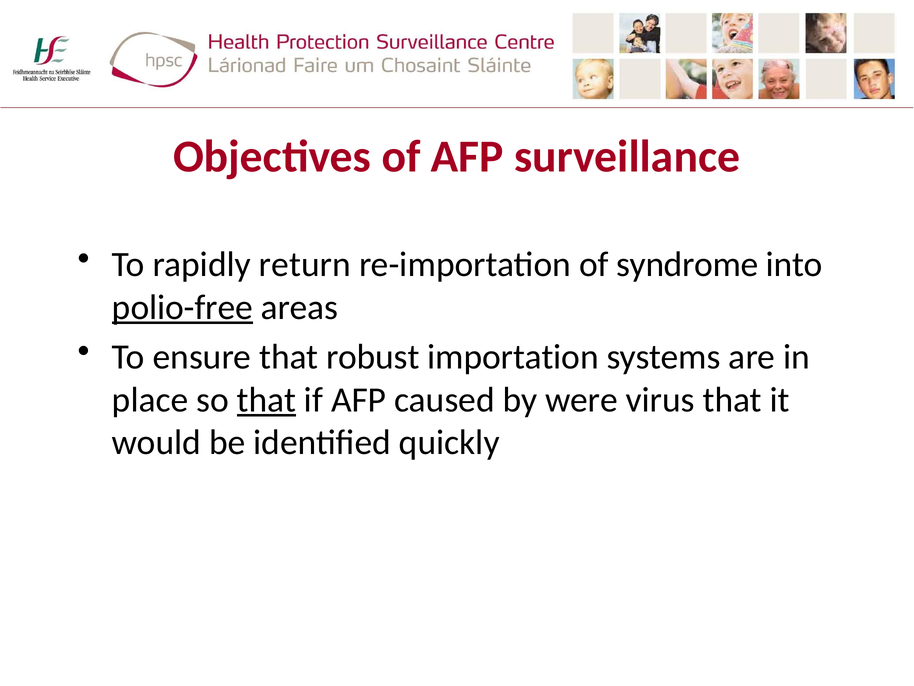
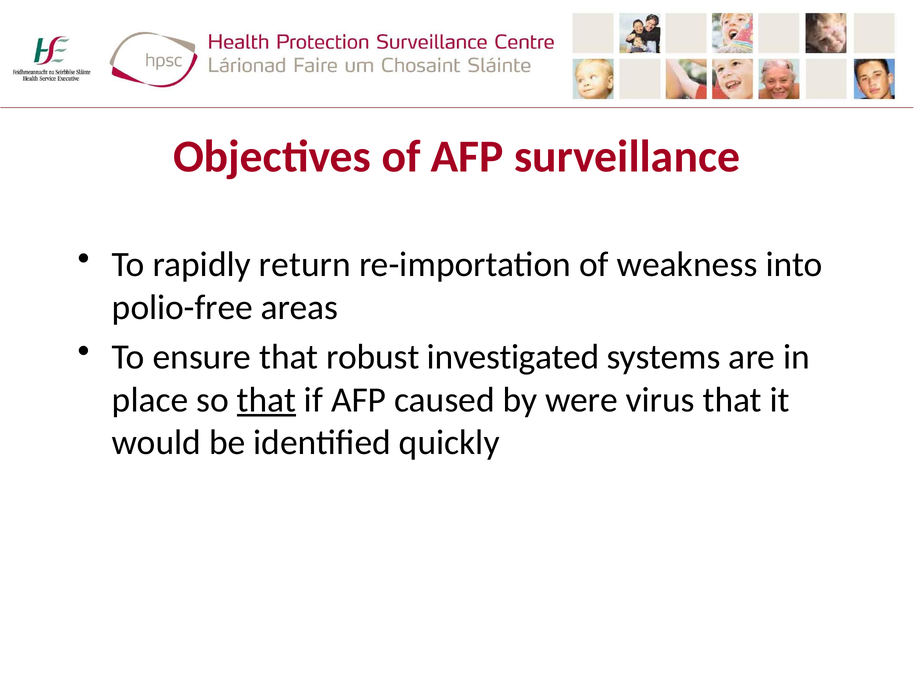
syndrome: syndrome -> weakness
polio-free underline: present -> none
importation: importation -> investigated
